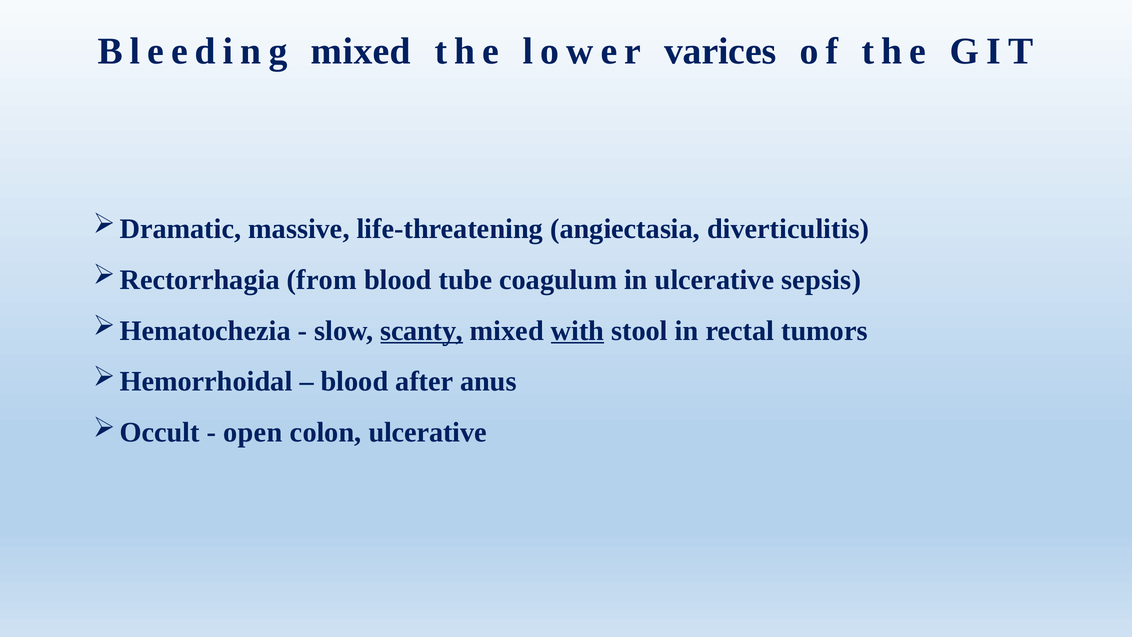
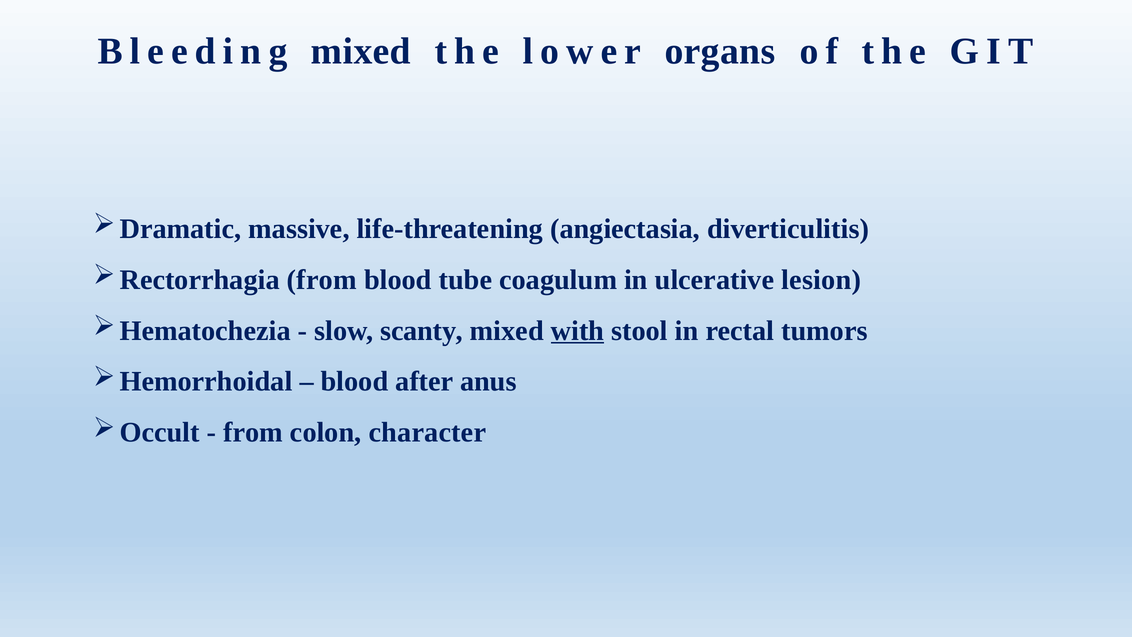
varices: varices -> organs
sepsis: sepsis -> lesion
scanty underline: present -> none
open at (253, 432): open -> from
colon ulcerative: ulcerative -> character
